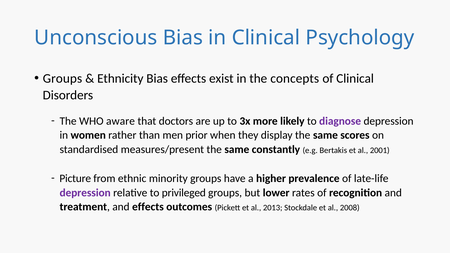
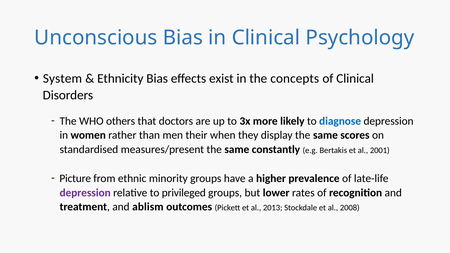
Groups at (62, 79): Groups -> System
aware: aware -> others
diagnose colour: purple -> blue
prior: prior -> their
and effects: effects -> ablism
